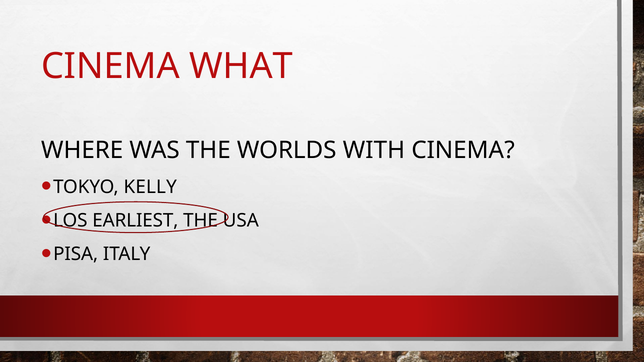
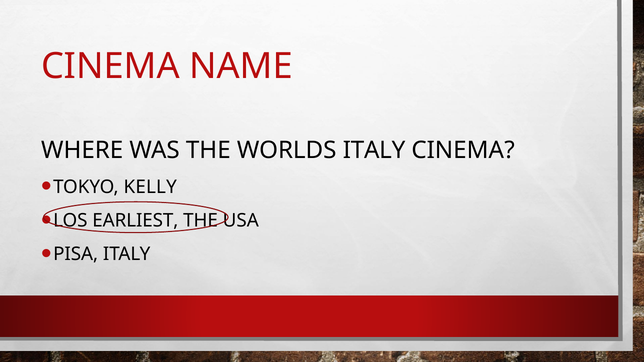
WHAT: WHAT -> NAME
WORLDS WITH: WITH -> ITALY
